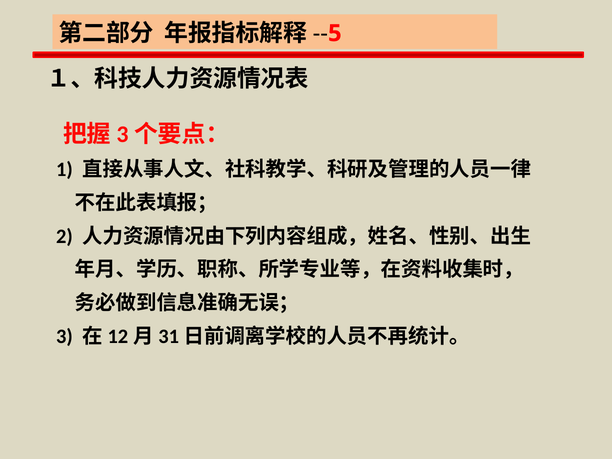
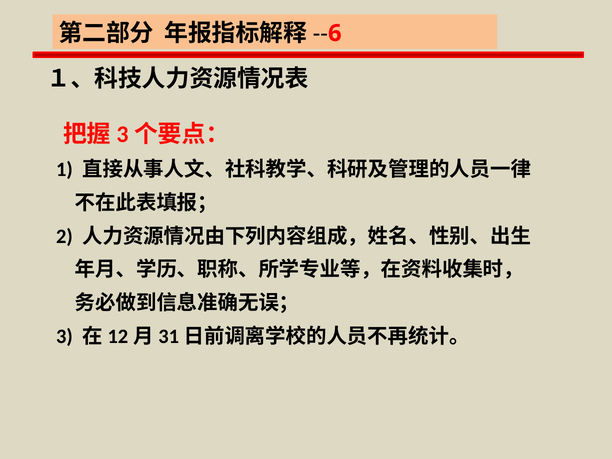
5: 5 -> 6
